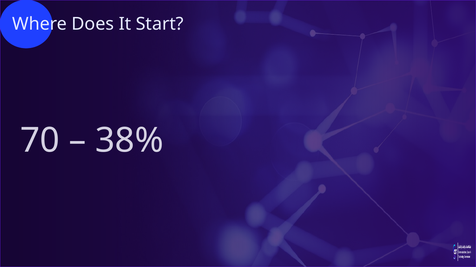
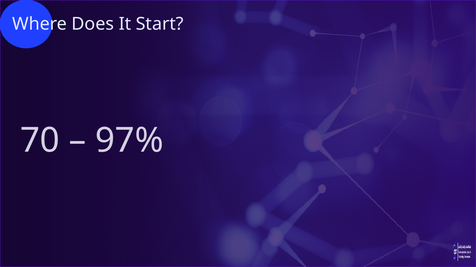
38%: 38% -> 97%
